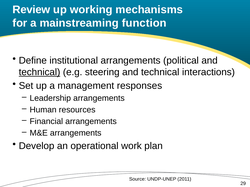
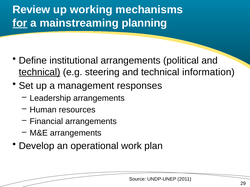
for underline: none -> present
function: function -> planning
interactions: interactions -> information
